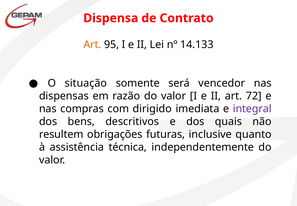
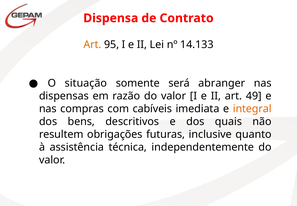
vencedor: vencedor -> abranger
72: 72 -> 49
dirigido: dirigido -> cabíveis
integral colour: purple -> orange
